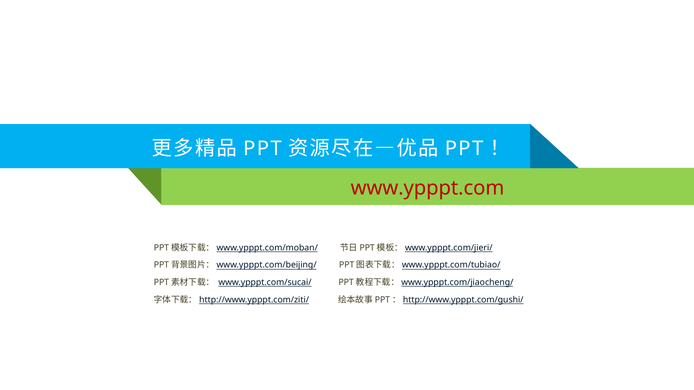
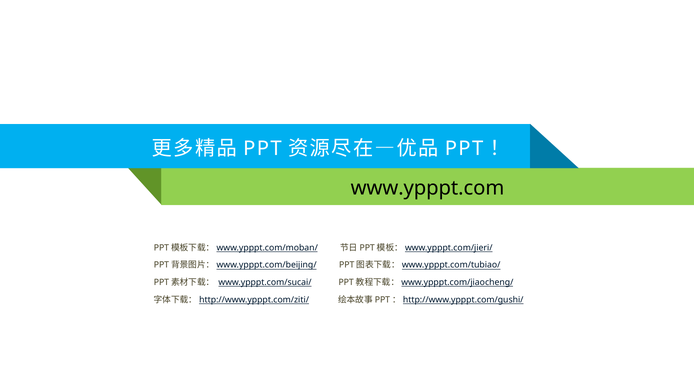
www.ypppt.com colour: red -> black
